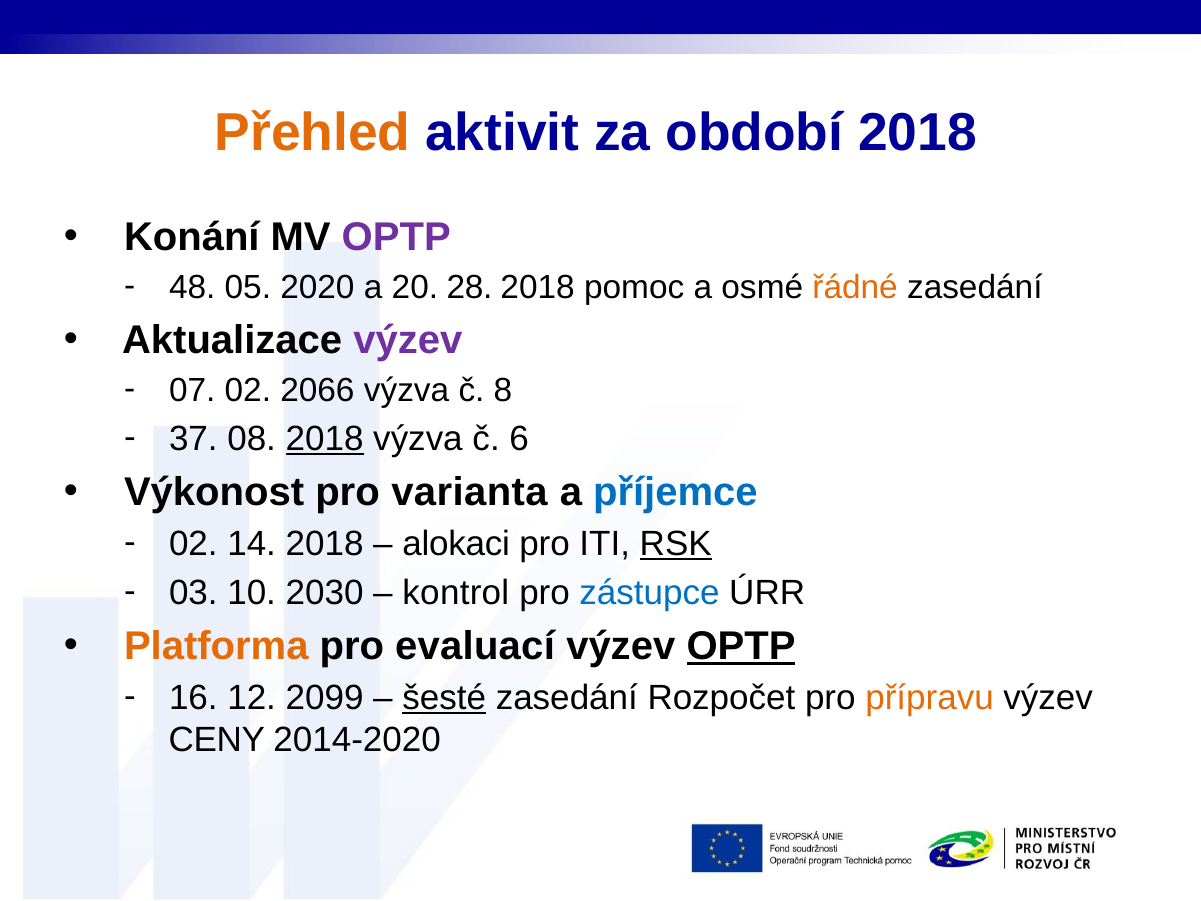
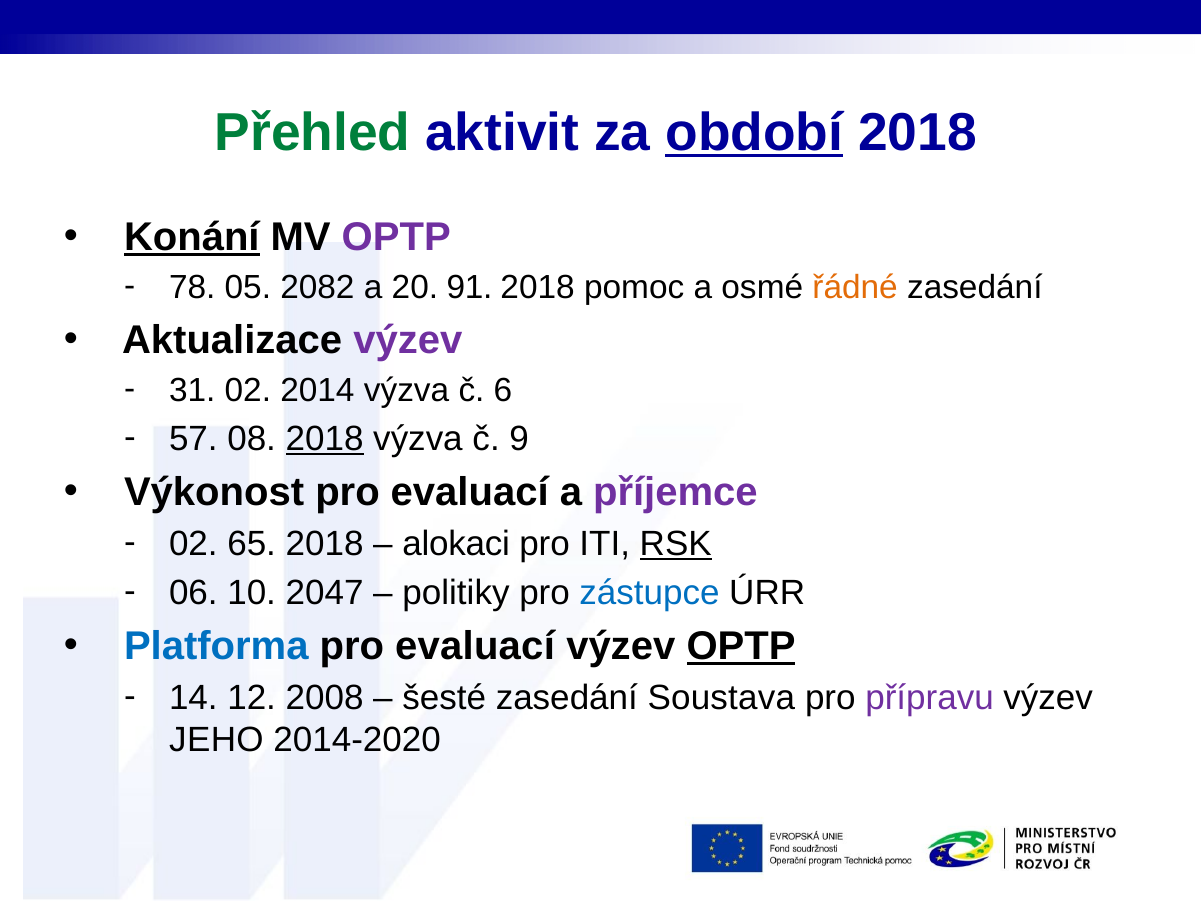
Přehled colour: orange -> green
období underline: none -> present
Konání underline: none -> present
48: 48 -> 78
2020: 2020 -> 2082
28: 28 -> 91
07: 07 -> 31
2066: 2066 -> 2014
8: 8 -> 6
37: 37 -> 57
6: 6 -> 9
varianta at (469, 492): varianta -> evaluací
příjemce colour: blue -> purple
14: 14 -> 65
03: 03 -> 06
2030: 2030 -> 2047
kontrol: kontrol -> politiky
Platforma colour: orange -> blue
16: 16 -> 14
2099: 2099 -> 2008
šesté underline: present -> none
Rozpočet: Rozpočet -> Soustava
přípravu colour: orange -> purple
CENY: CENY -> JEHO
